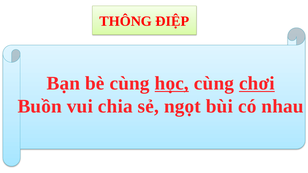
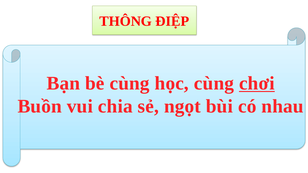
học underline: present -> none
